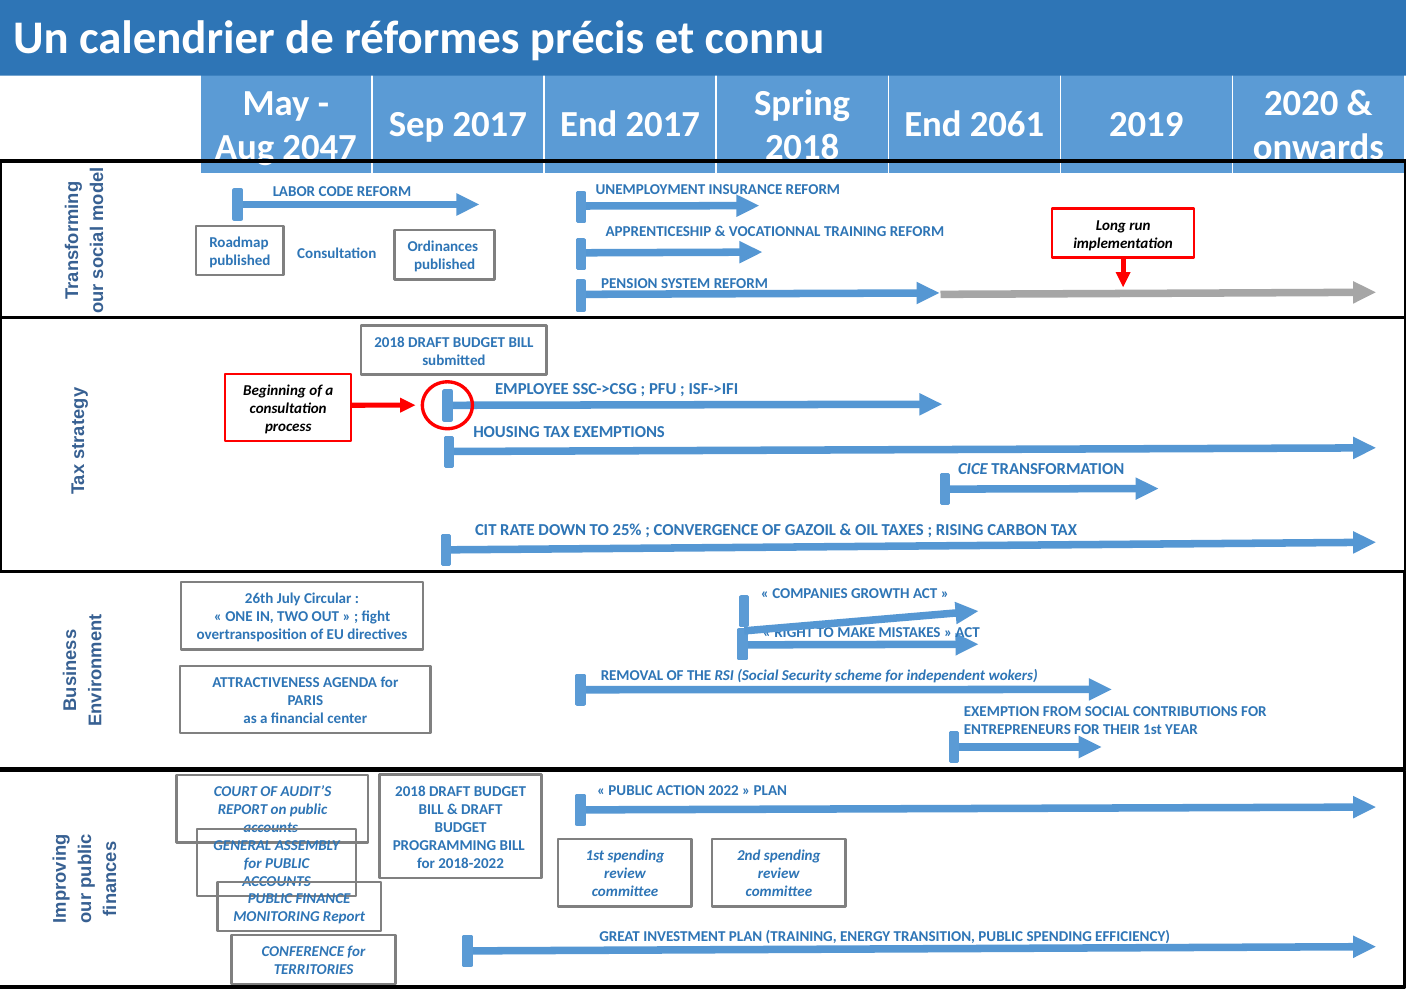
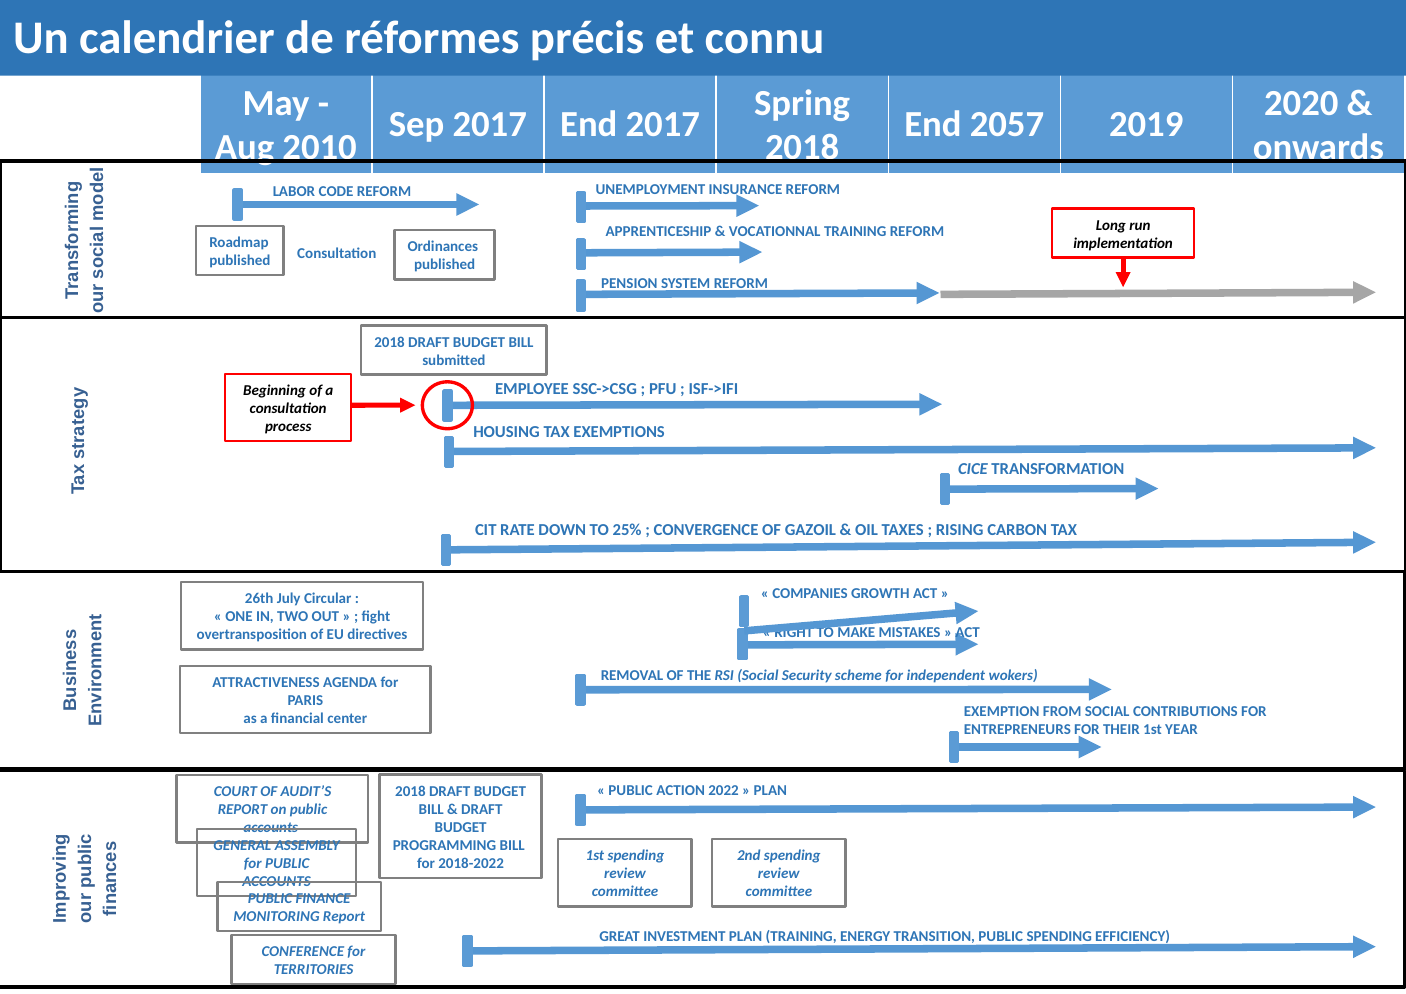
2061: 2061 -> 2057
2047: 2047 -> 2010
